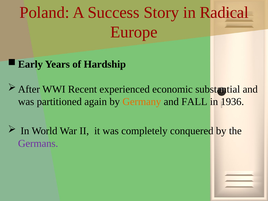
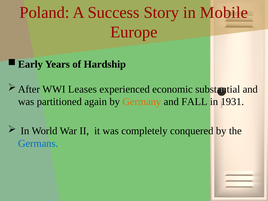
Radical: Radical -> Mobile
Recent: Recent -> Leases
1936: 1936 -> 1931
Germans colour: purple -> blue
